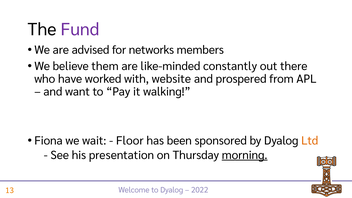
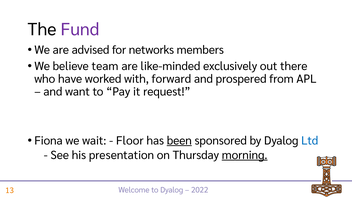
them: them -> team
constantly: constantly -> exclusively
website: website -> forward
walking: walking -> request
been underline: none -> present
Ltd colour: orange -> blue
